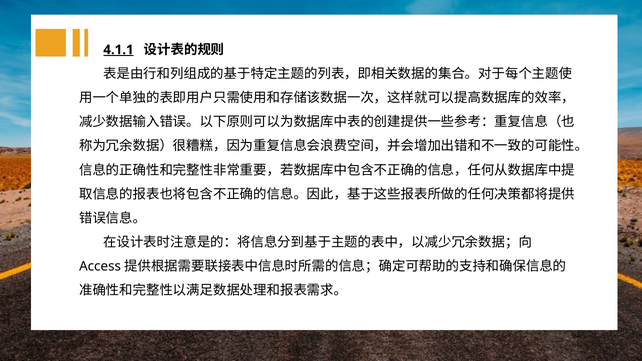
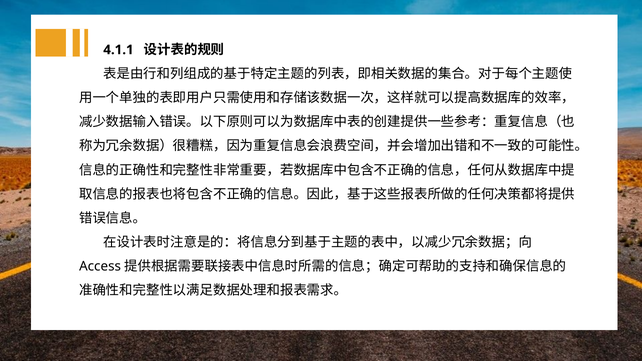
4.1.1 underline: present -> none
